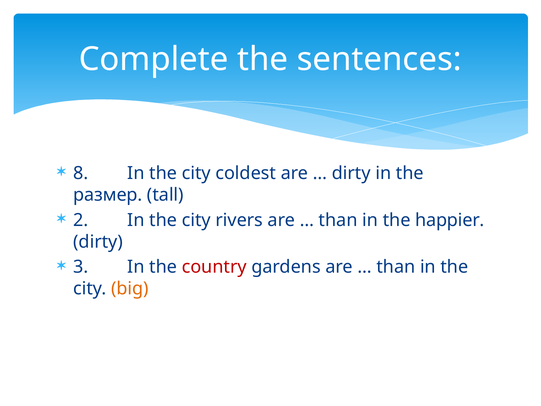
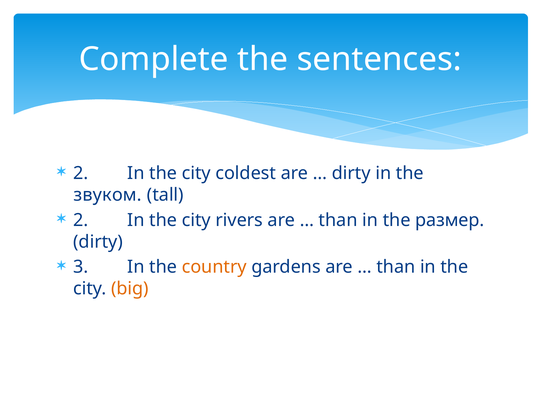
8 at (81, 173): 8 -> 2
размер: размер -> звуком
happier: happier -> размер
country colour: red -> orange
